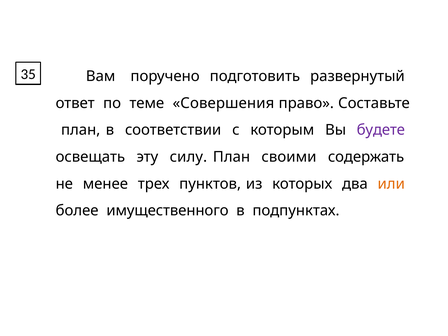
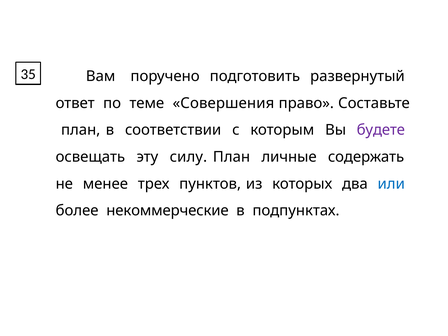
своими: своими -> личные
или colour: orange -> blue
имущественного: имущественного -> некоммерческие
